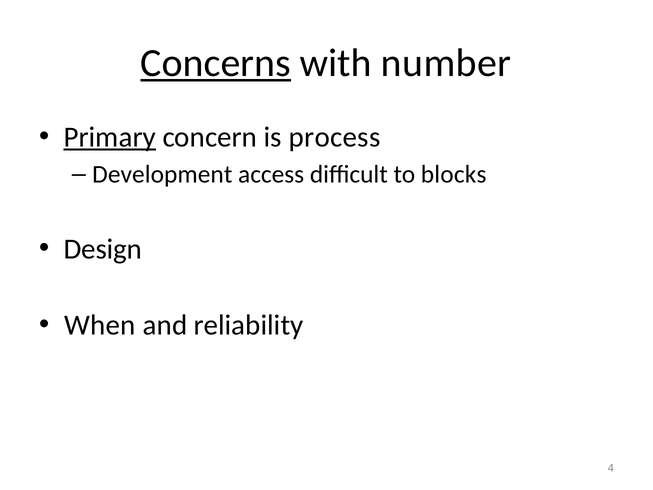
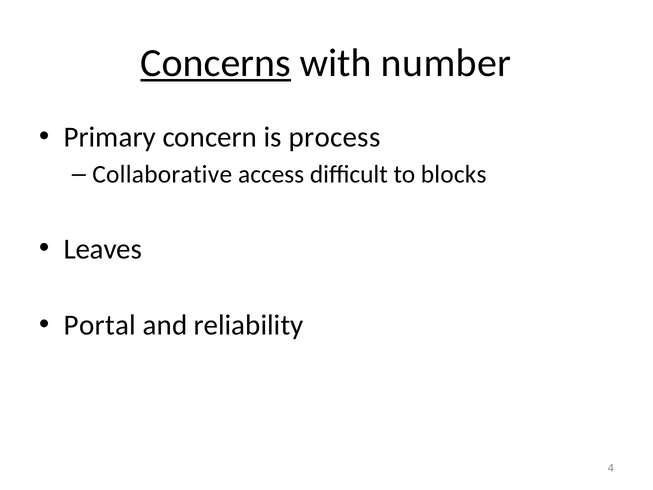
Primary underline: present -> none
Development: Development -> Collaborative
Design: Design -> Leaves
When: When -> Portal
